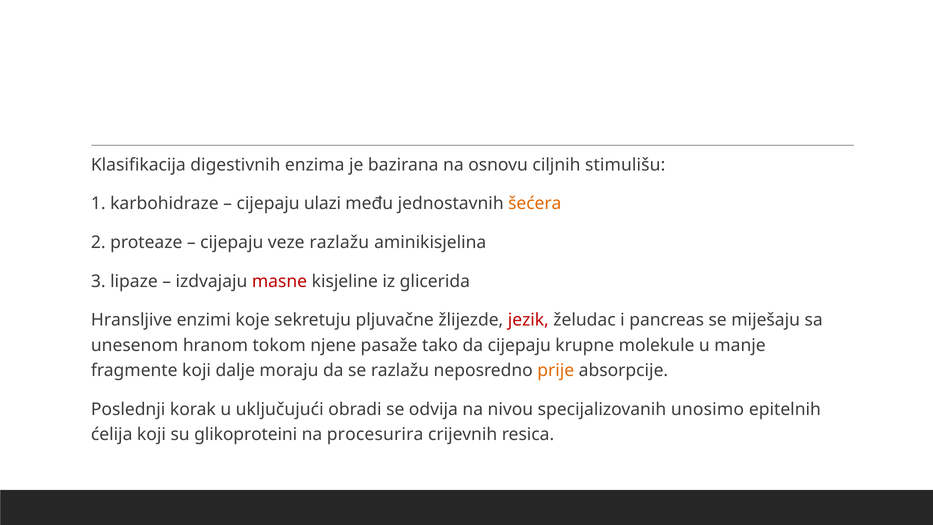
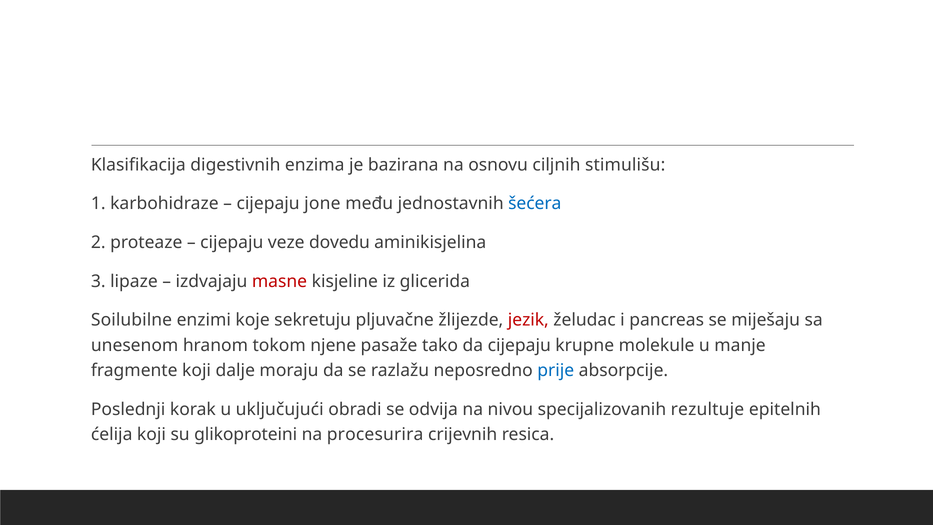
ulazi: ulazi -> jone
šećera colour: orange -> blue
veze razlažu: razlažu -> dovedu
Hransljive: Hransljive -> Soilubilne
prije colour: orange -> blue
unosimo: unosimo -> rezultuje
